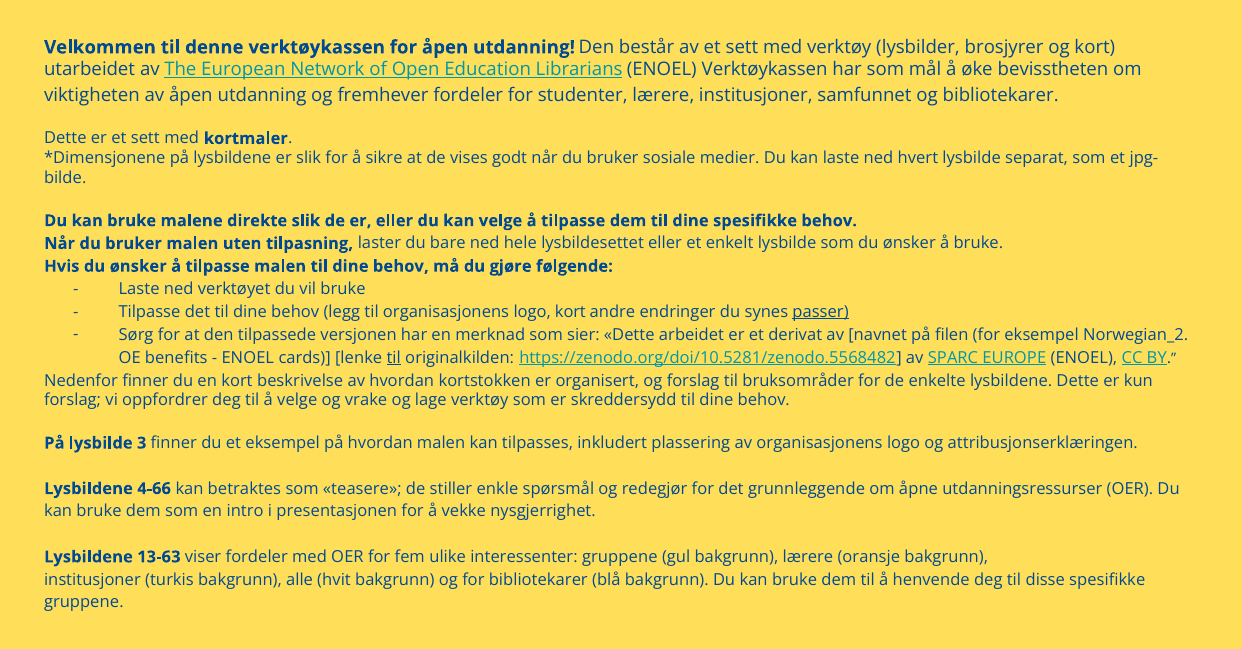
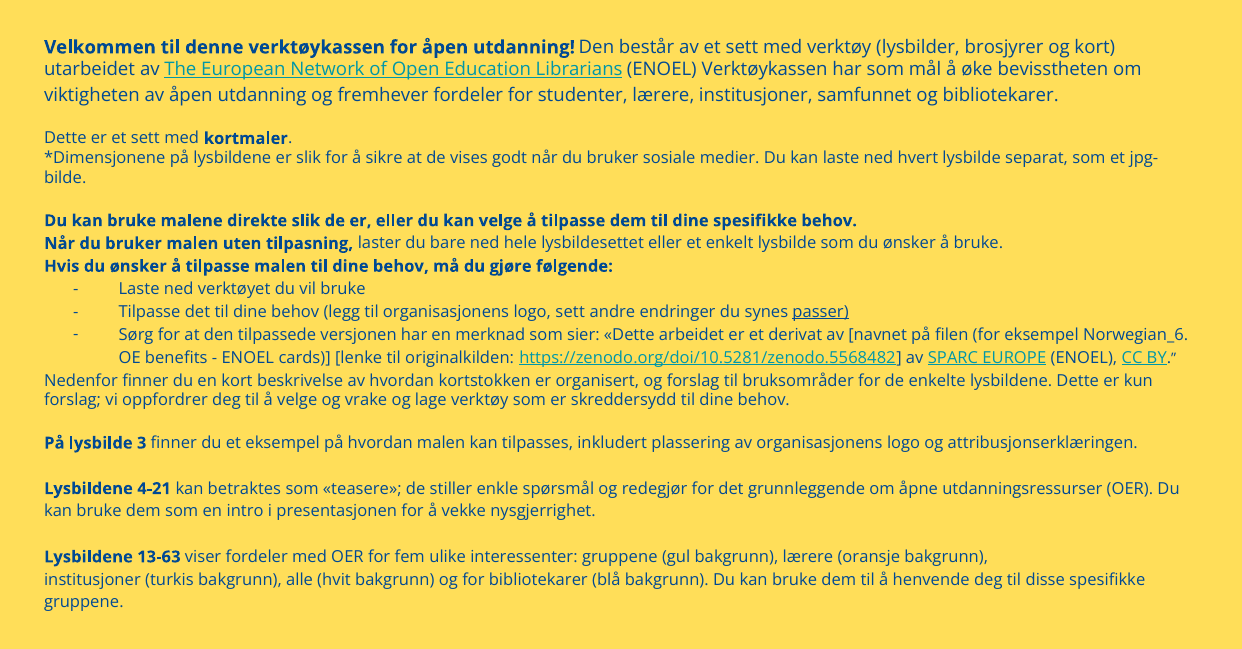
logo kort: kort -> sett
Norwegian_2: Norwegian_2 -> Norwegian_6
til at (394, 358) underline: present -> none
4-66: 4-66 -> 4-21
